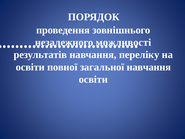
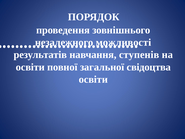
переліку: переліку -> ступенів
загальної навчання: навчання -> свідоцтва
